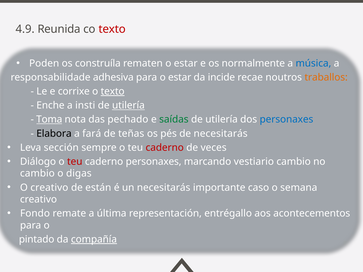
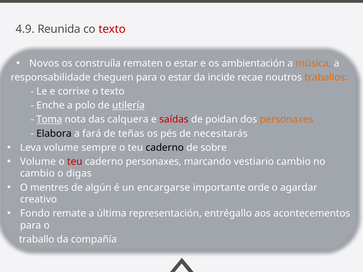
Poden: Poden -> Novos
normalmente: normalmente -> ambientación
música colour: blue -> orange
adhesiva: adhesiva -> cheguen
texto at (113, 91) underline: present -> none
insti: insti -> polo
pechado: pechado -> calquera
saídas colour: green -> red
utilería at (222, 120): utilería -> poidan
personaxes at (286, 120) colour: blue -> orange
Leva sección: sección -> volume
caderno at (165, 148) colour: red -> black
veces: veces -> sobre
Diálogo at (38, 162): Diálogo -> Volume
O creativo: creativo -> mentres
están: están -> algún
un necesitarás: necesitarás -> encargarse
caso: caso -> orde
semana: semana -> agardar
pintado: pintado -> traballo
compañía underline: present -> none
